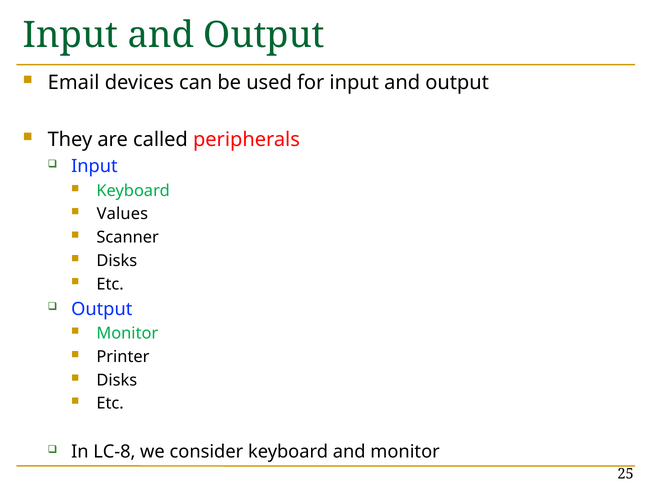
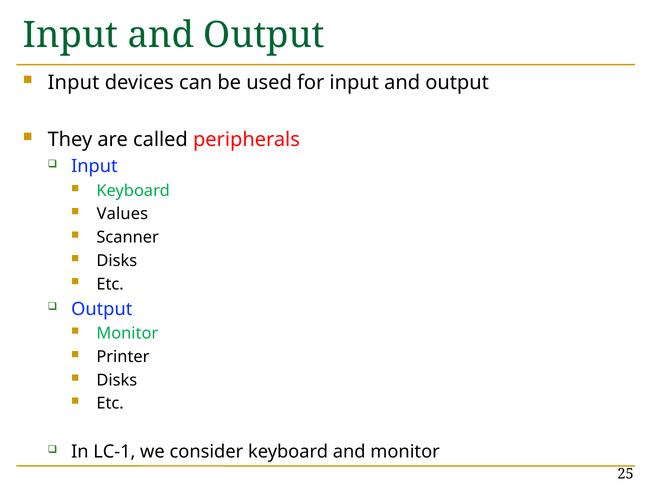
Email at (74, 82): Email -> Input
LC-8: LC-8 -> LC-1
